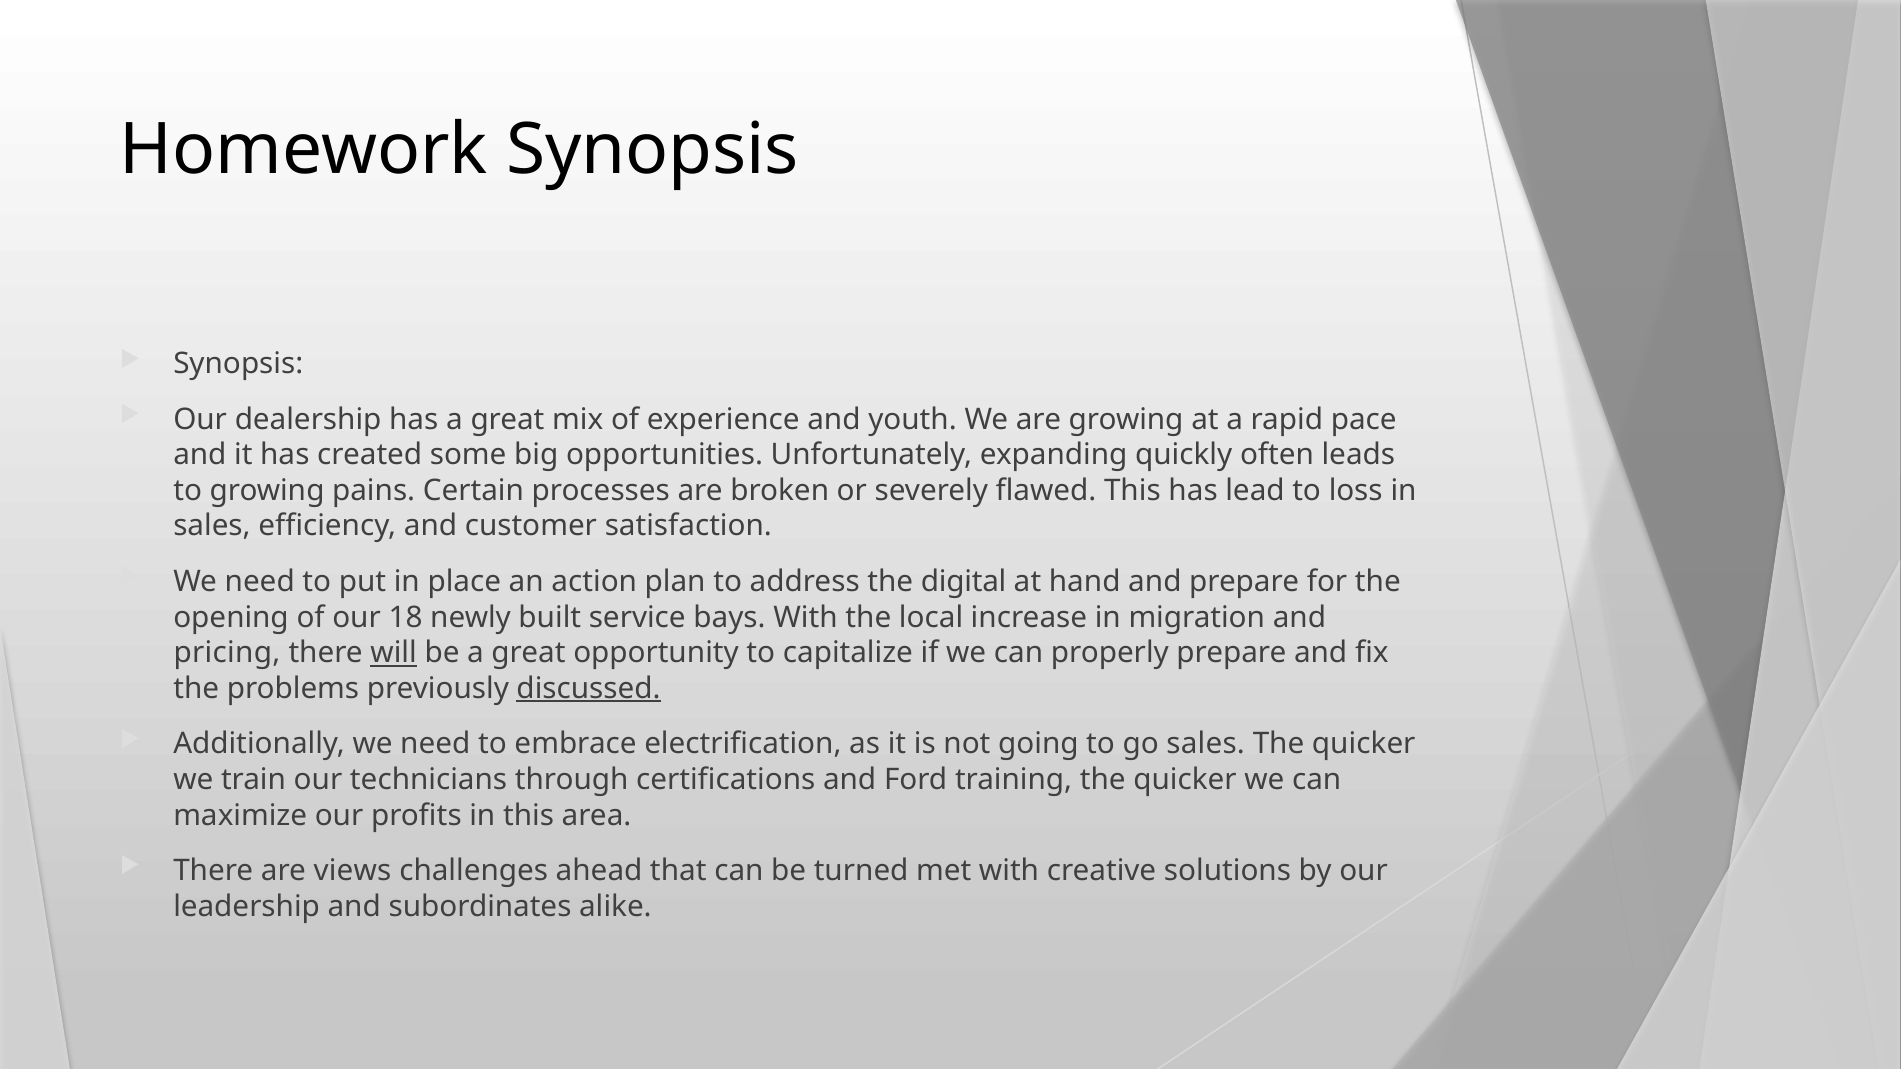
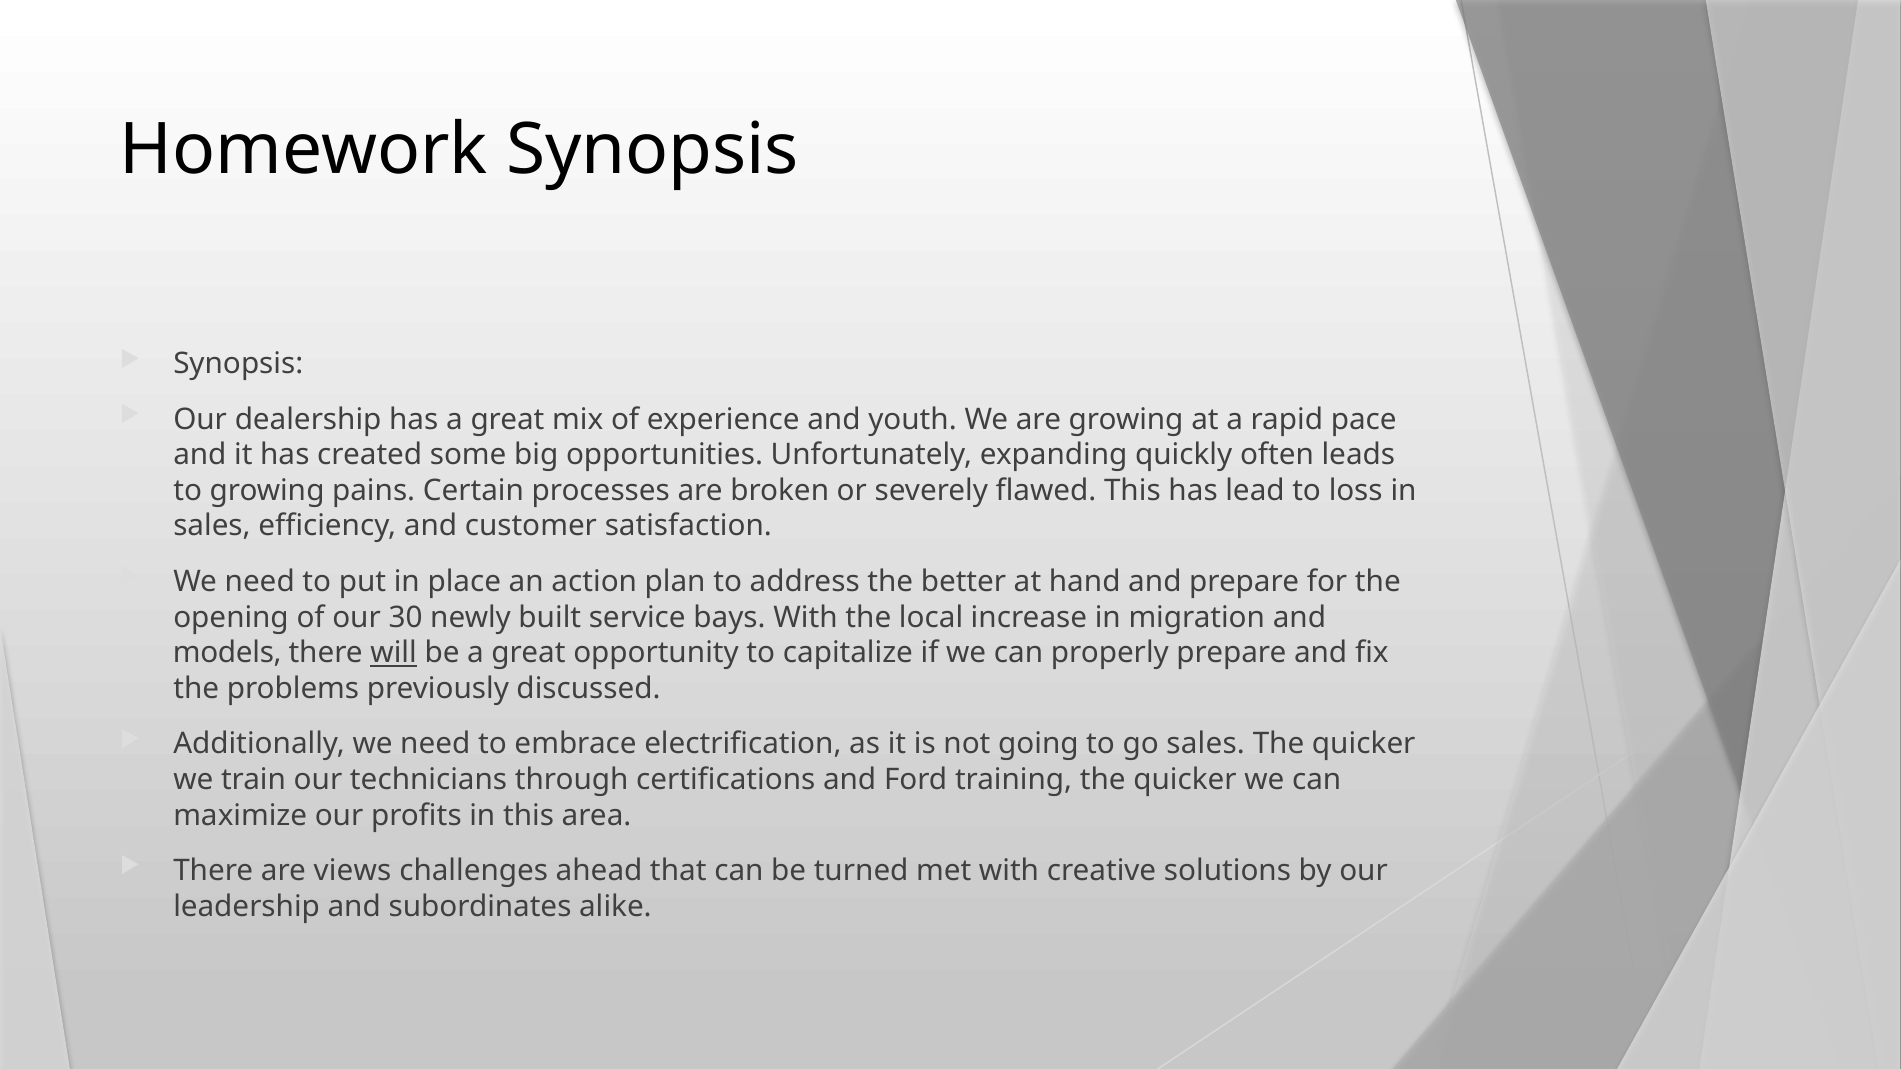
digital: digital -> better
18: 18 -> 30
pricing: pricing -> models
discussed underline: present -> none
